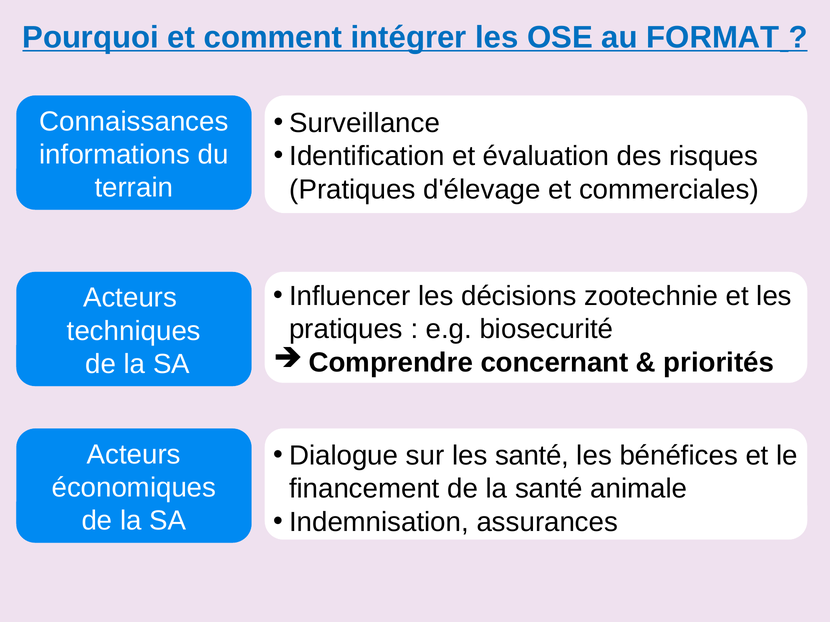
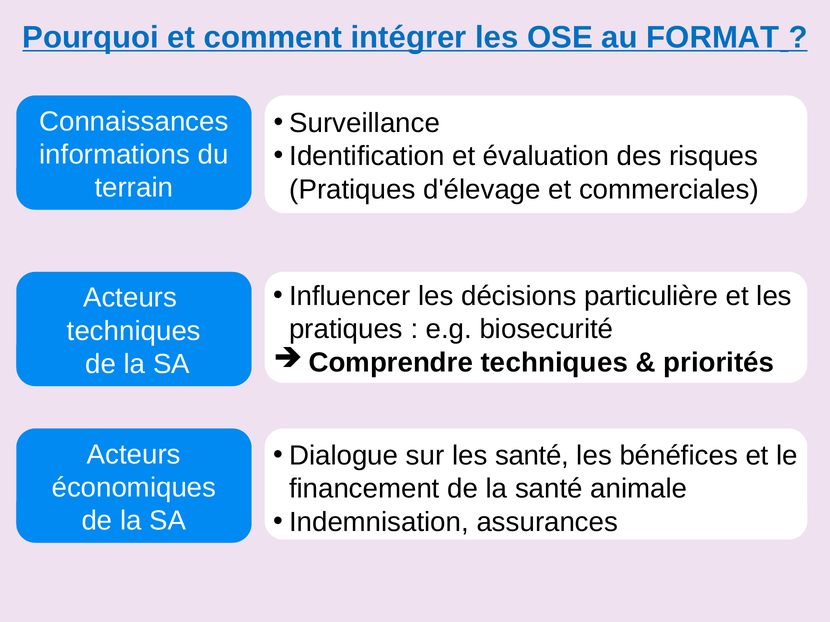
zootechnie: zootechnie -> particulière
Comprendre concernant: concernant -> techniques
